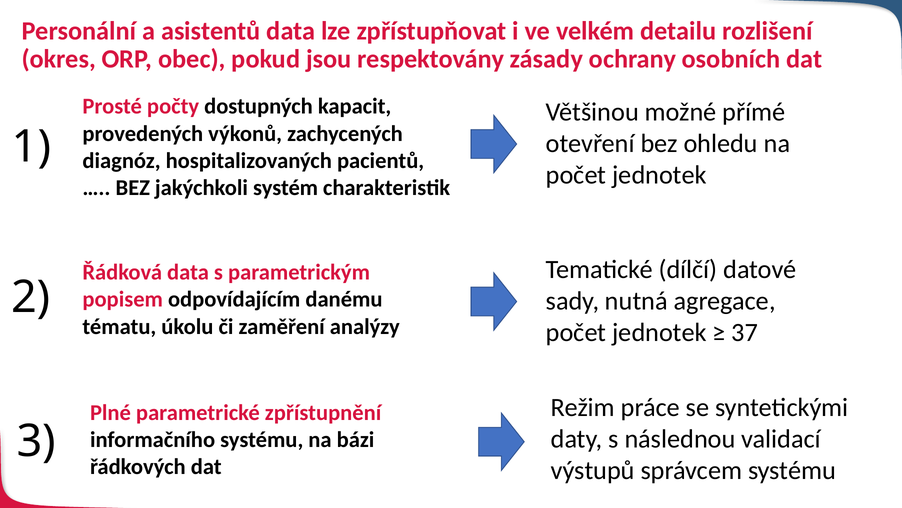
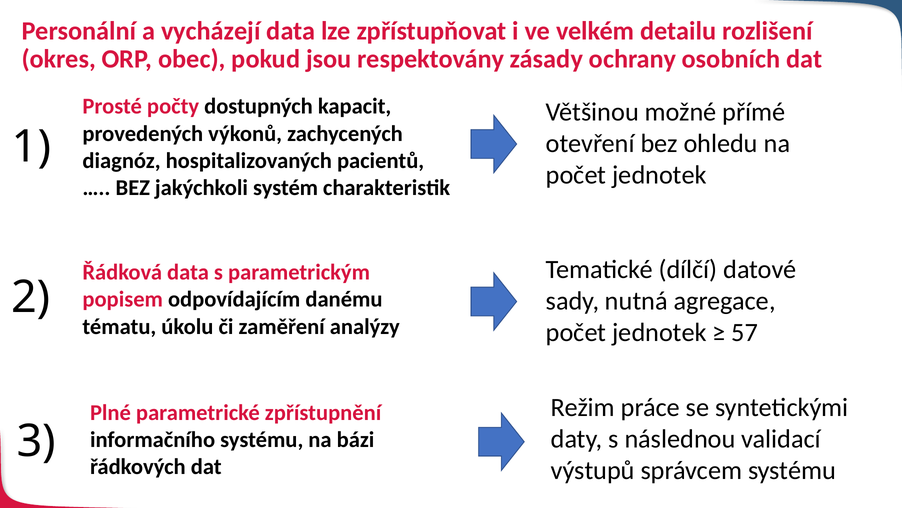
asistentů: asistentů -> vycházejí
37: 37 -> 57
